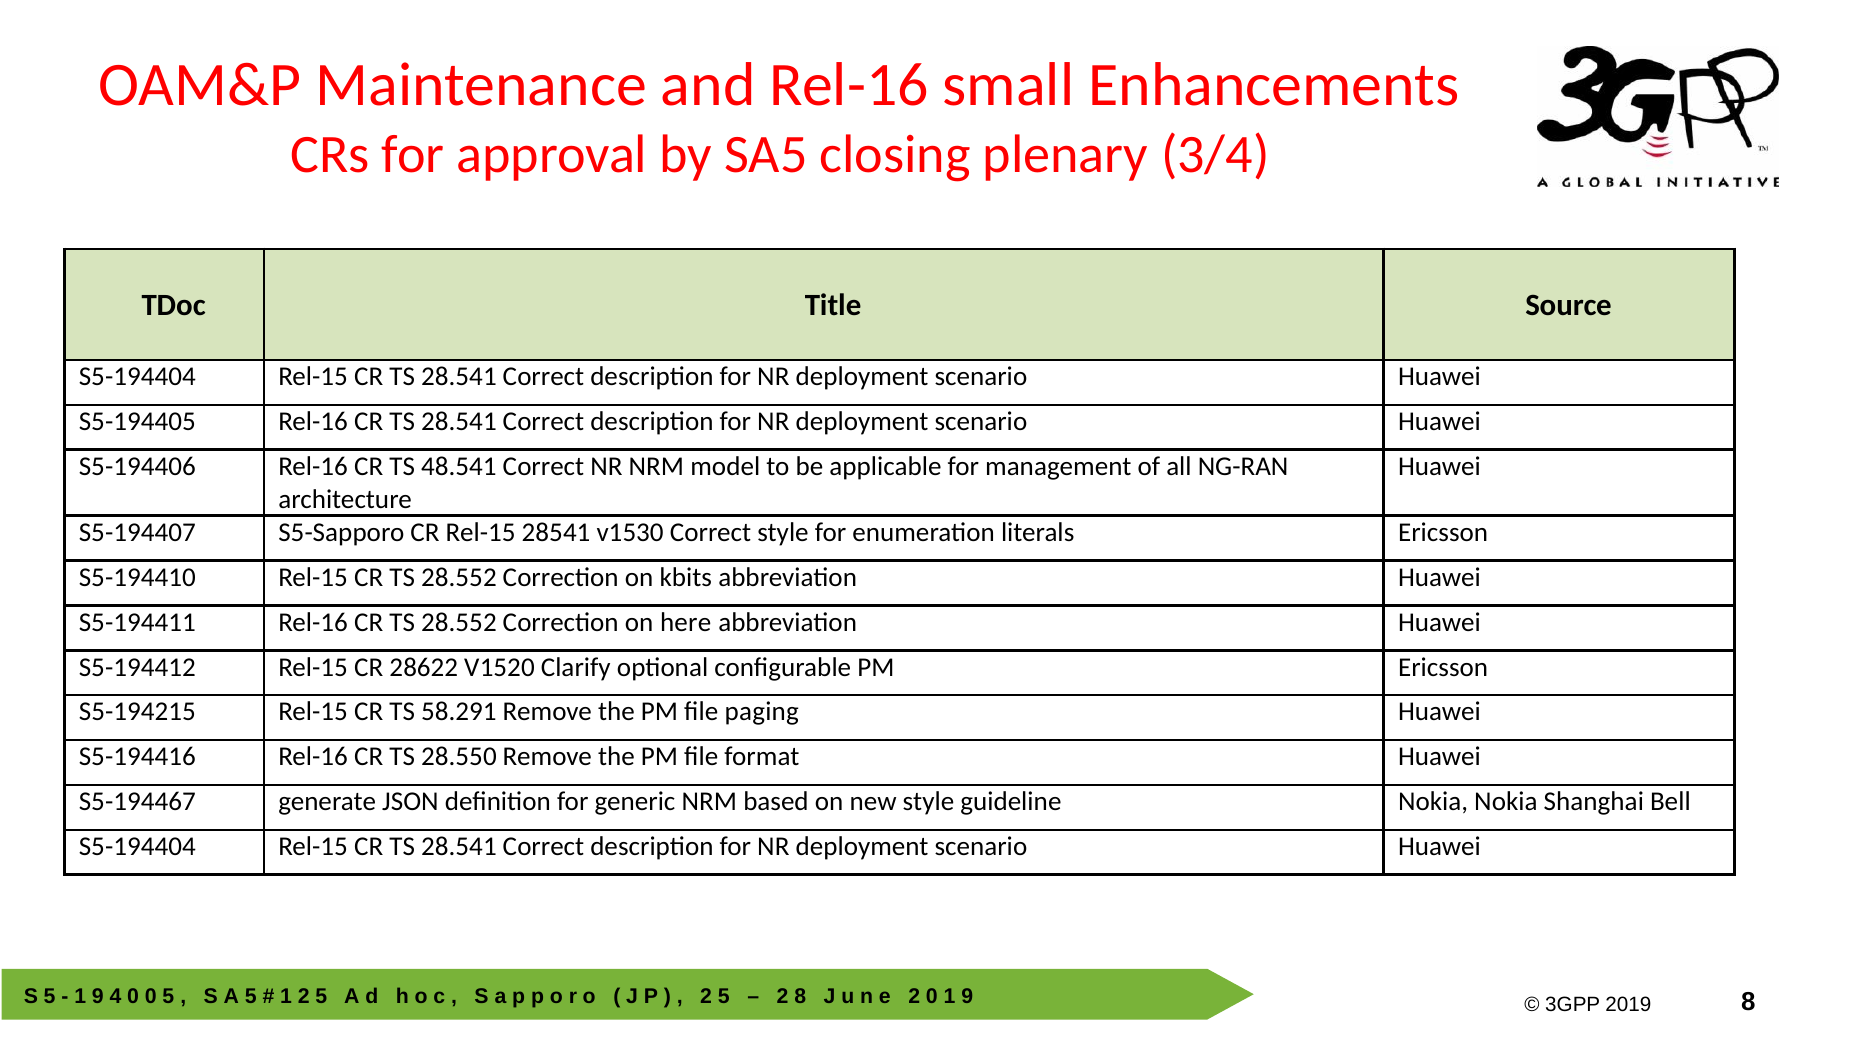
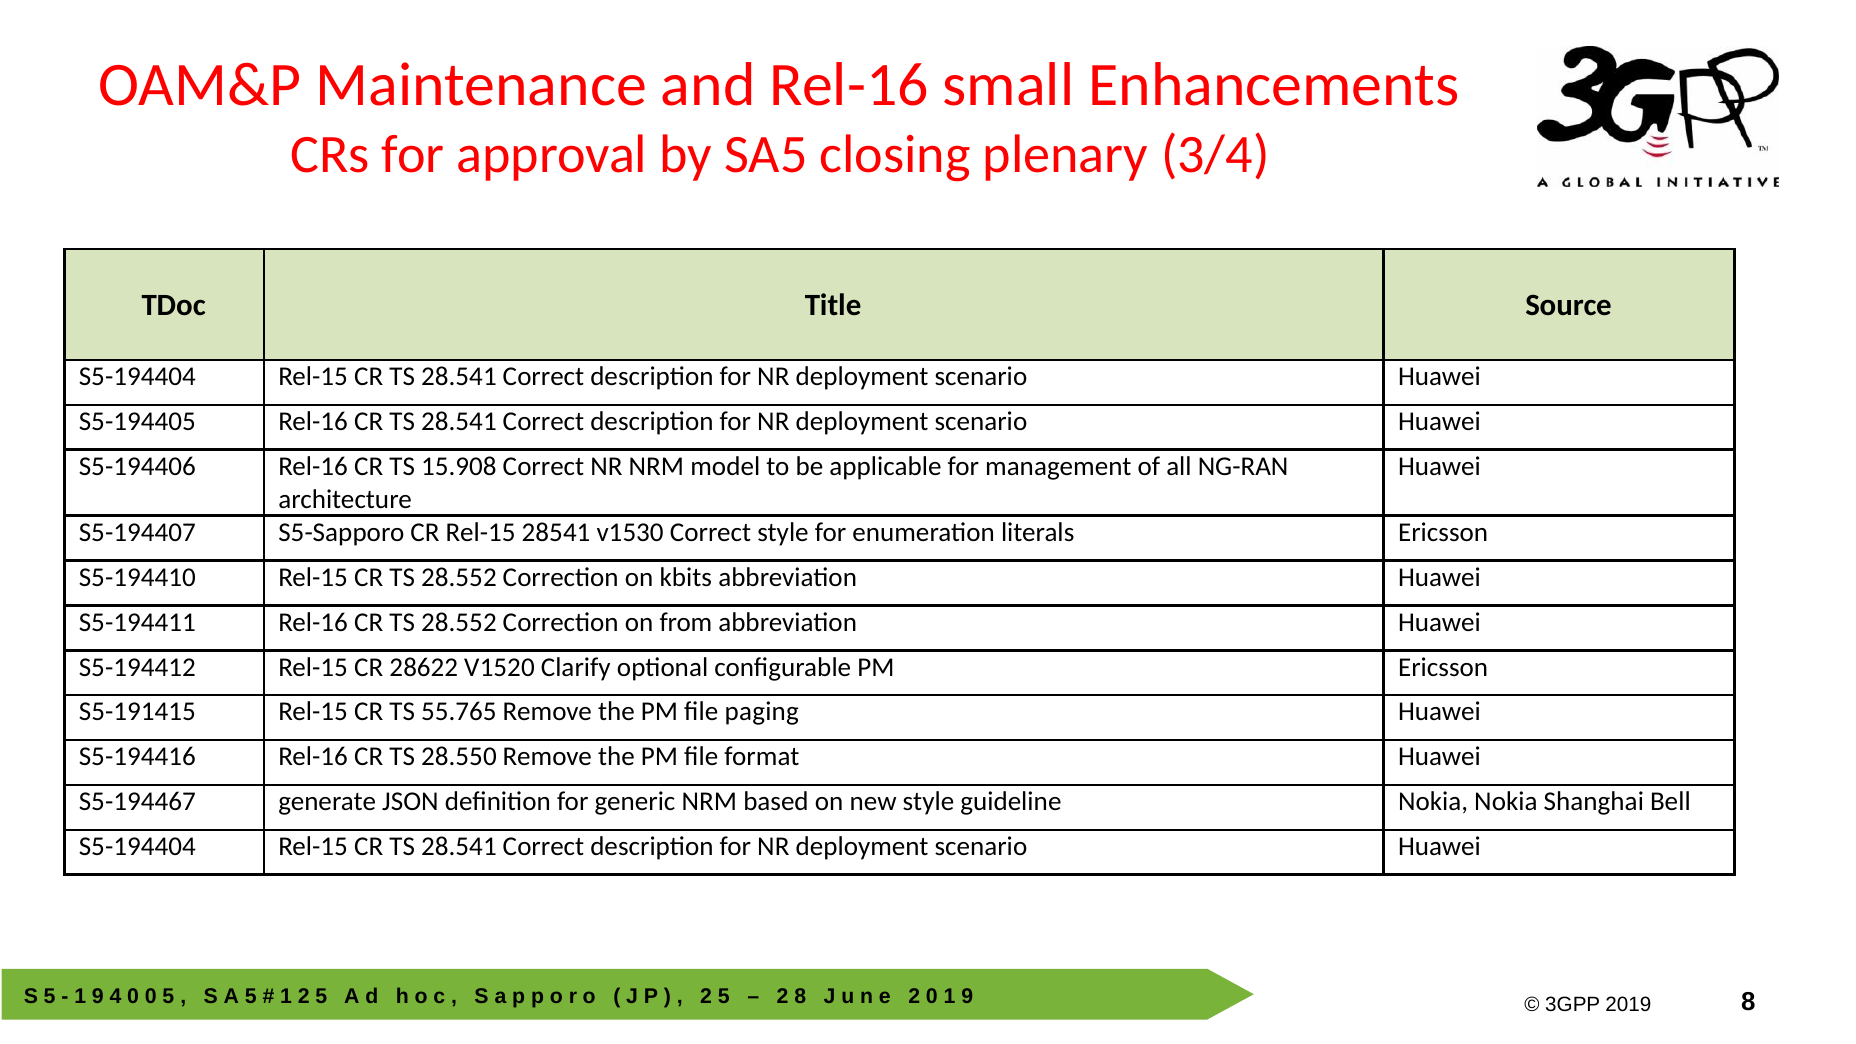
48.541: 48.541 -> 15.908
here: here -> from
S5-194215: S5-194215 -> S5-191415
58.291: 58.291 -> 55.765
